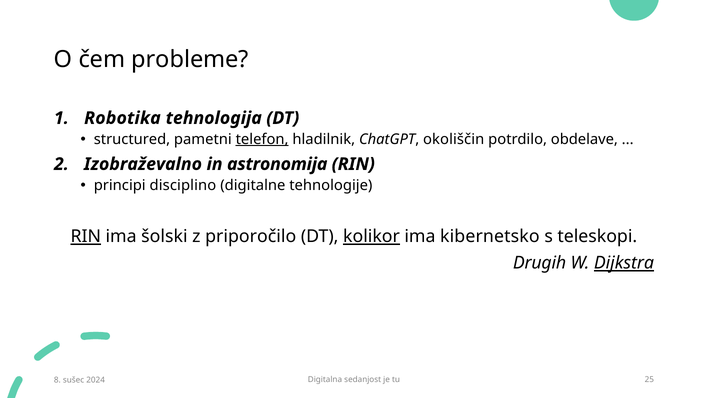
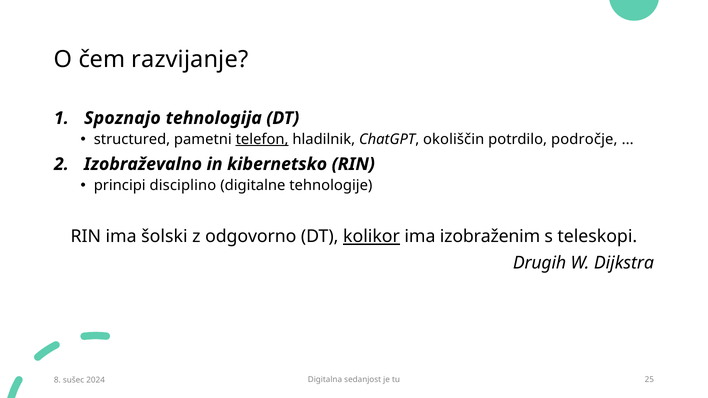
probleme: probleme -> razvijanje
Robotika: Robotika -> Spoznajo
obdelave: obdelave -> področje
astronomija: astronomija -> kibernetsko
RIN at (86, 237) underline: present -> none
priporočilo: priporočilo -> odgovorno
kibernetsko: kibernetsko -> izobraženim
Dijkstra underline: present -> none
